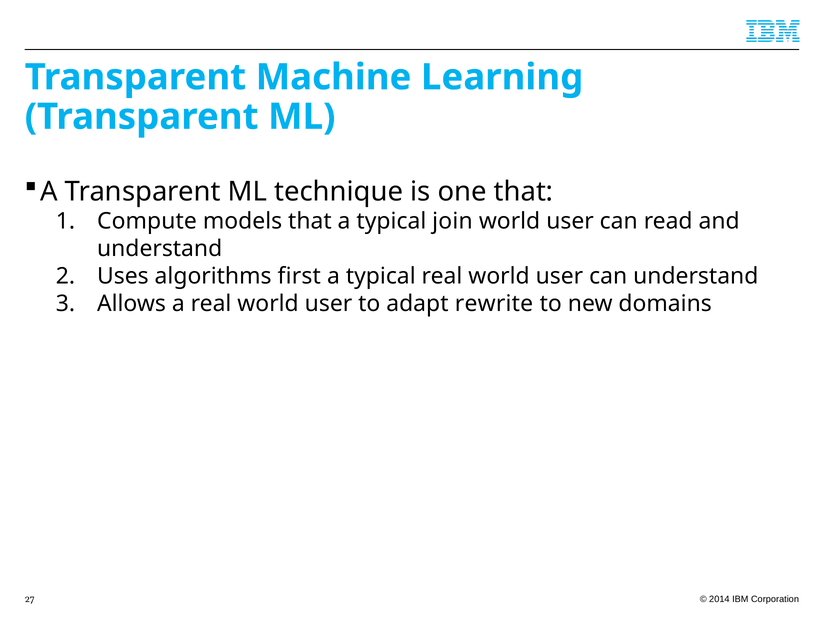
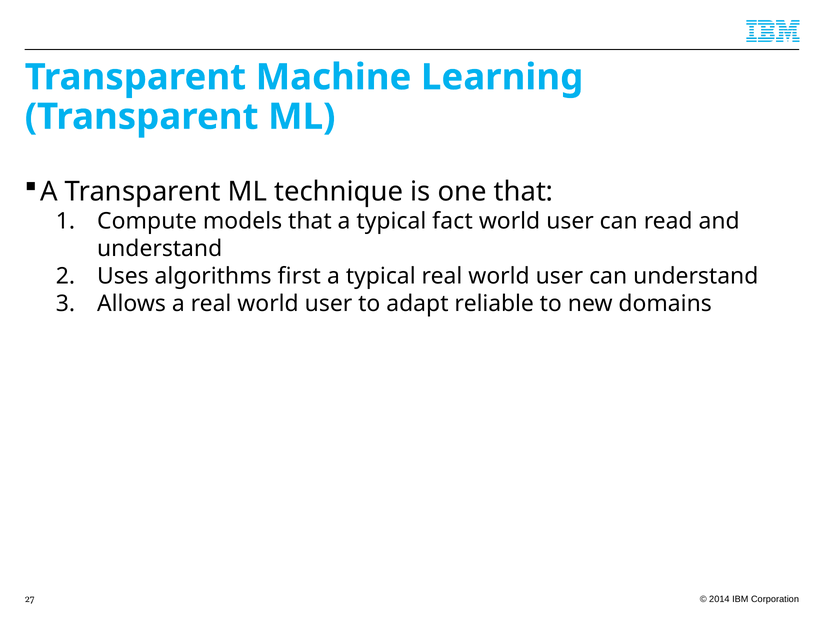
join: join -> fact
rewrite: rewrite -> reliable
